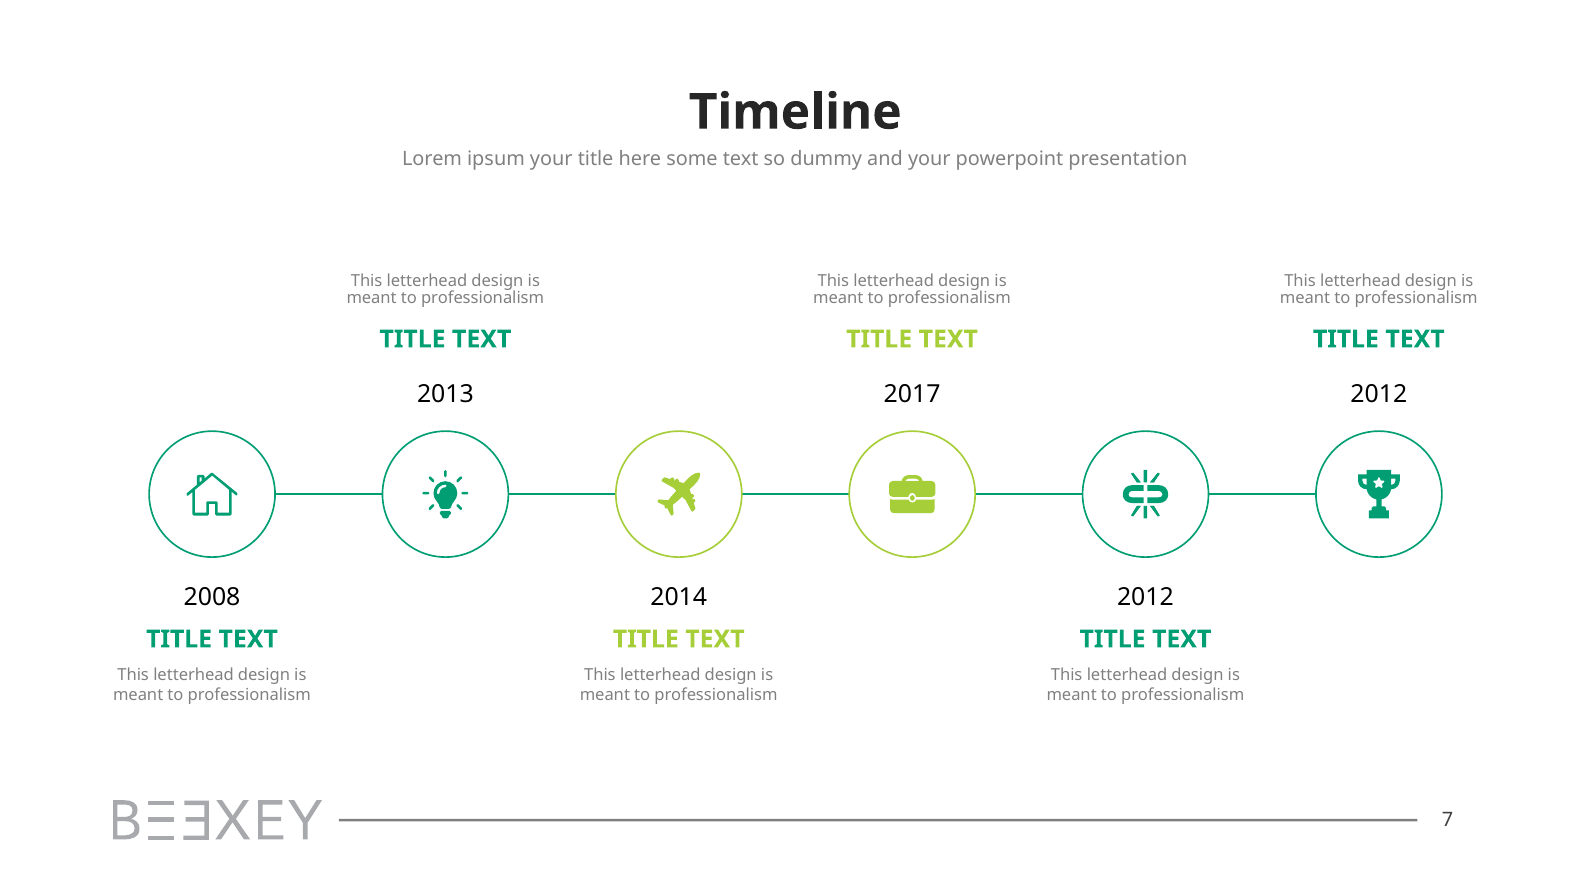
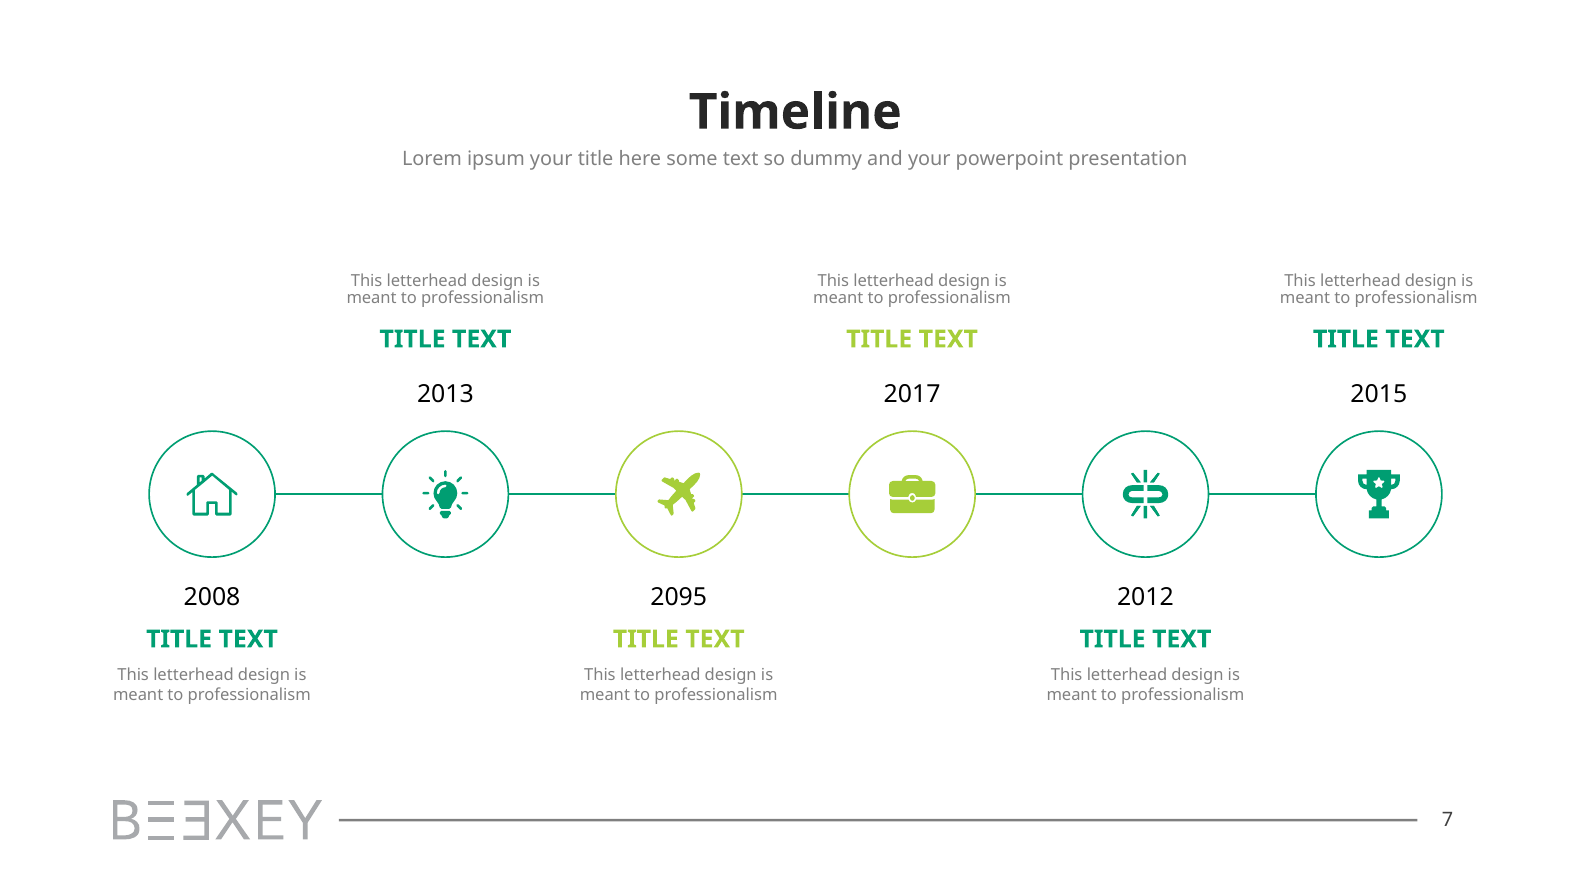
2012 at (1379, 394): 2012 -> 2015
2014: 2014 -> 2095
